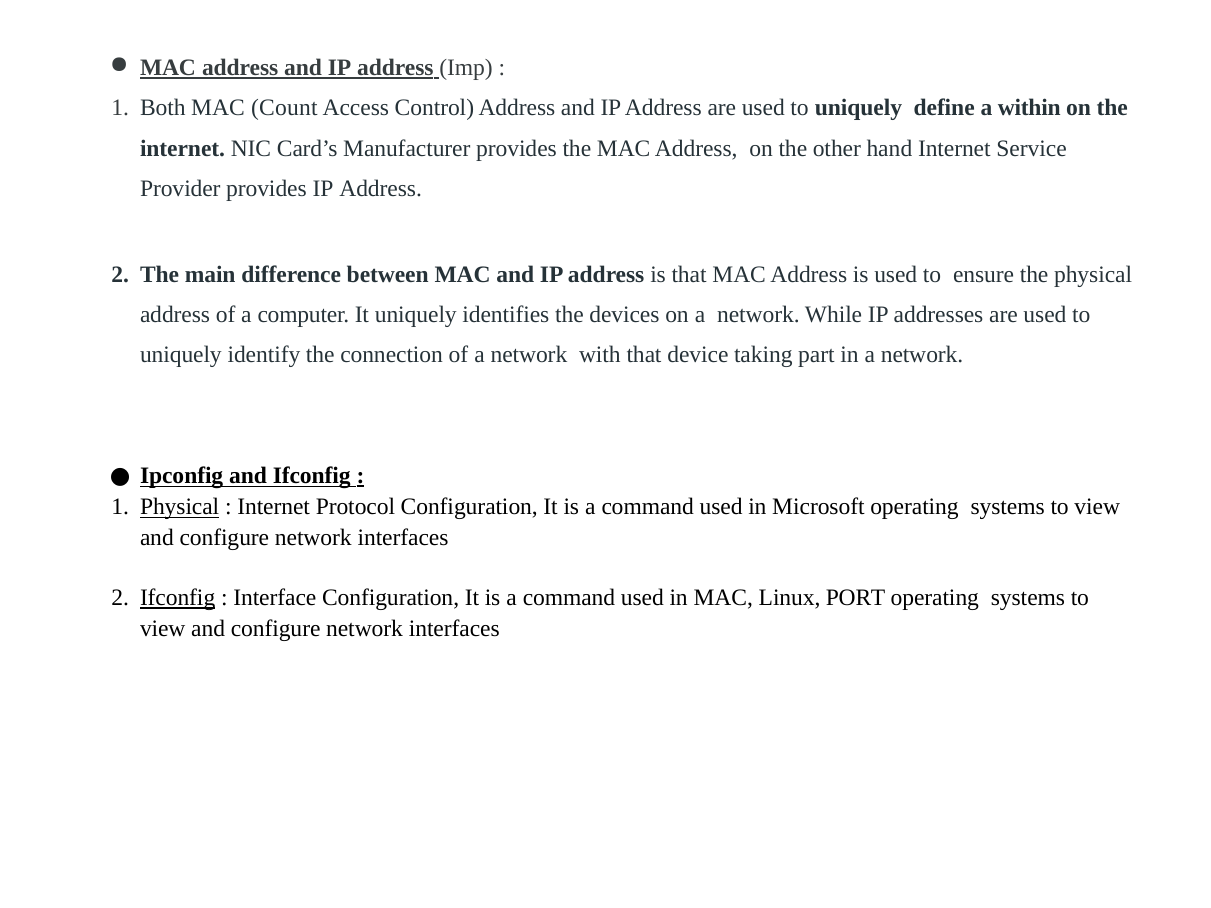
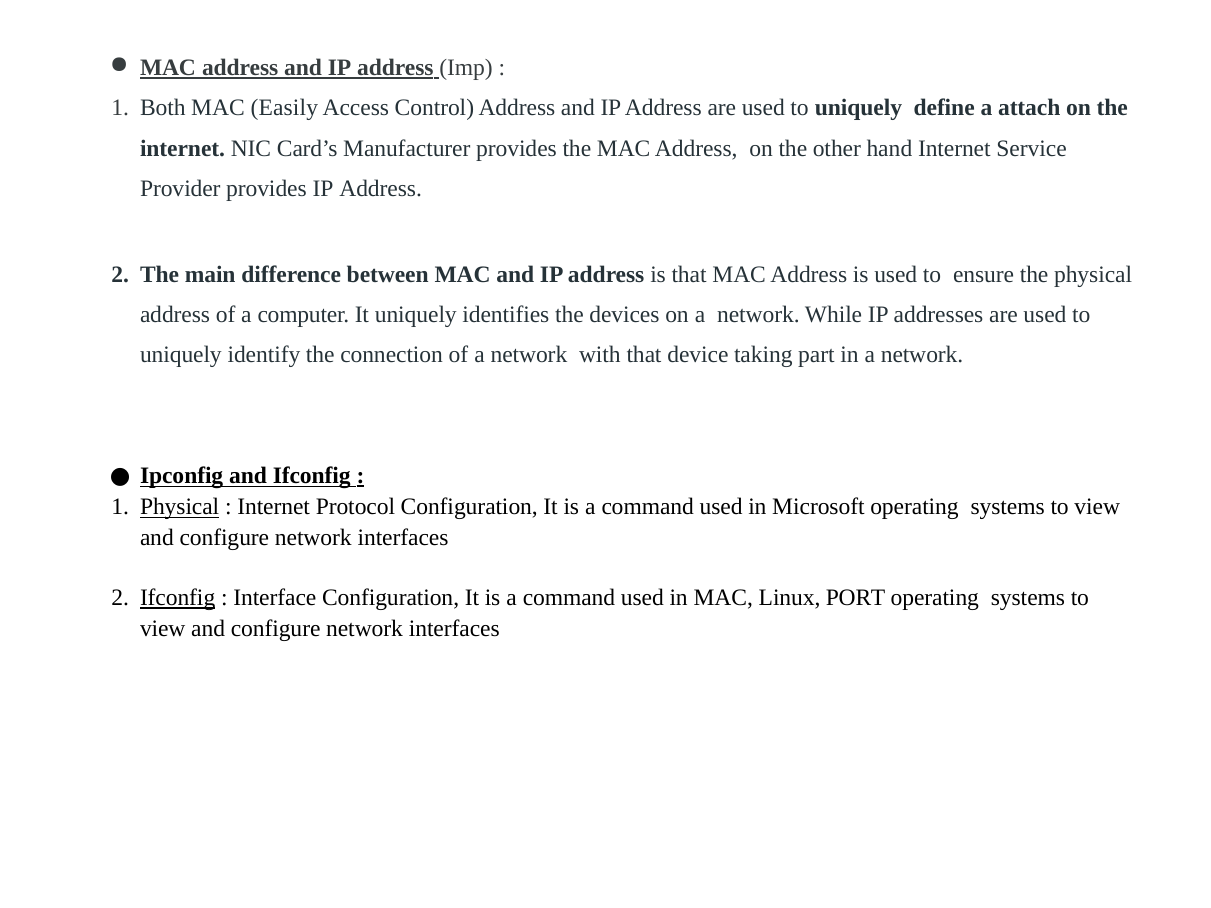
Count: Count -> Easily
within: within -> attach
